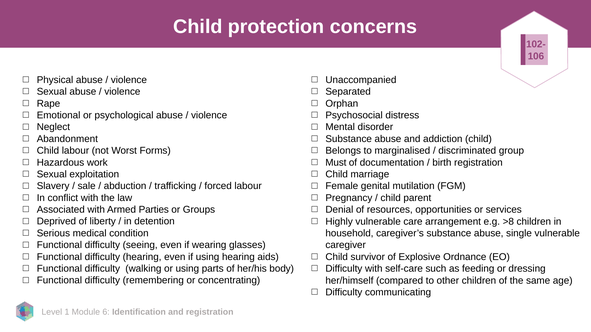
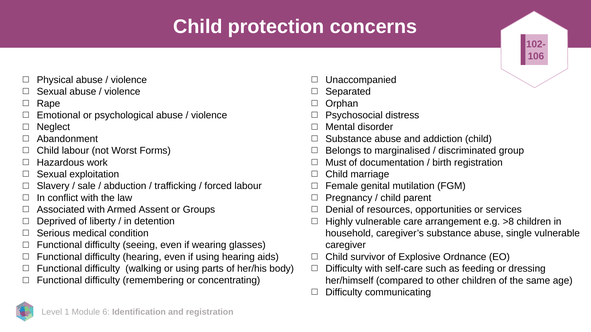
Parties: Parties -> Assent
